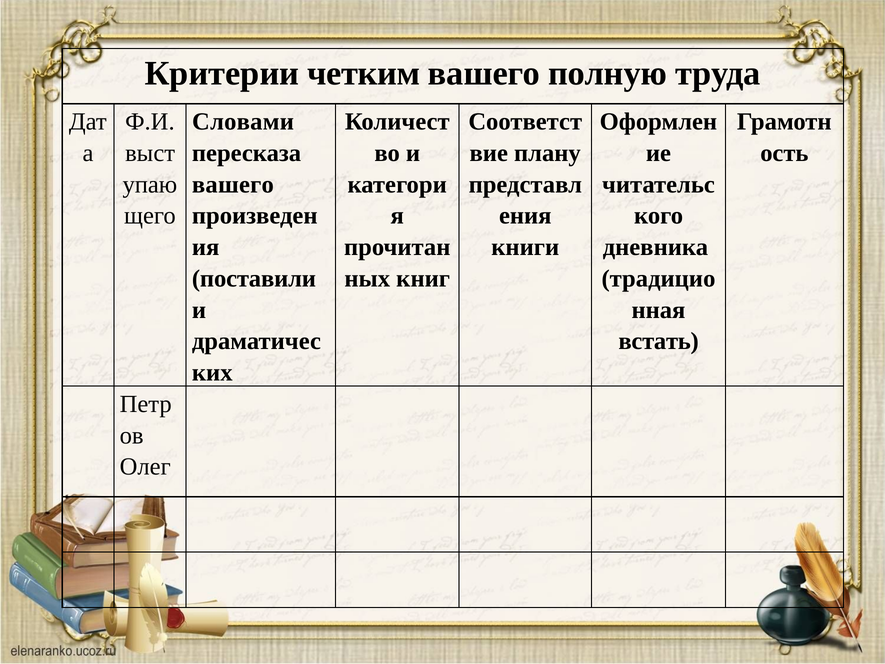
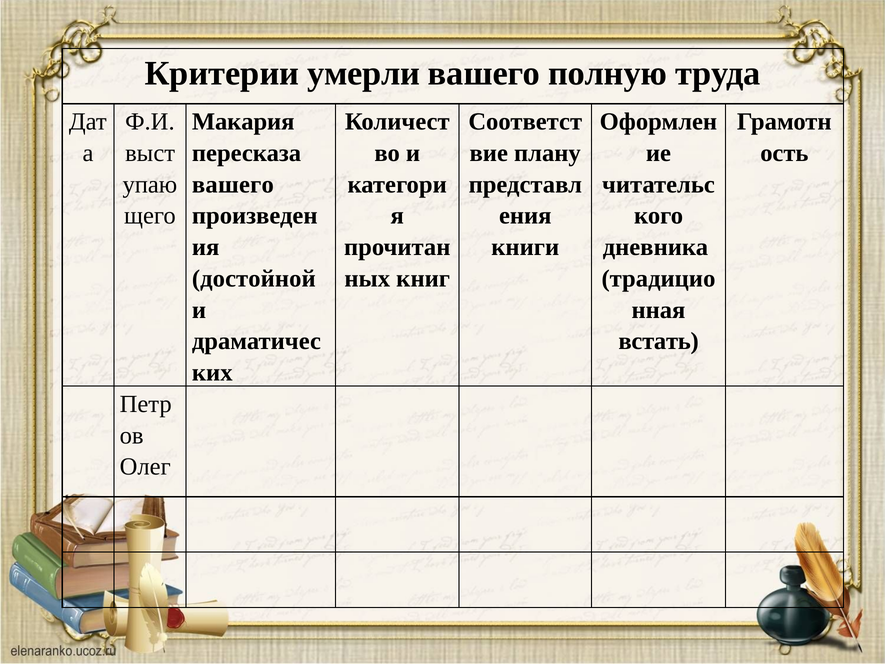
четким: четким -> умерли
Словами: Словами -> Макария
поставили: поставили -> достойной
